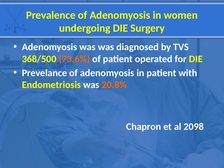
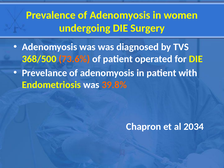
20.8%: 20.8% -> 39.8%
2098: 2098 -> 2034
